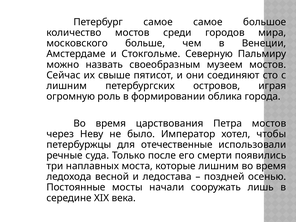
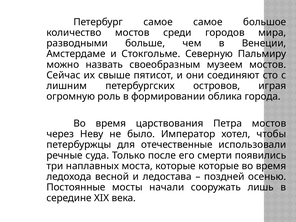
московского: московского -> разводными
которые лишним: лишним -> которые
